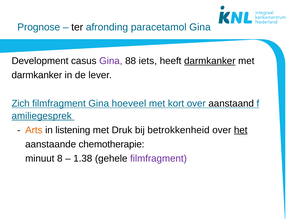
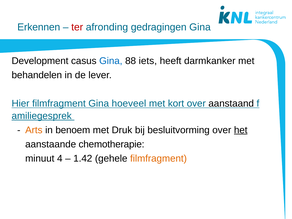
Prognose: Prognose -> Erkennen
ter colour: black -> red
paracetamol: paracetamol -> gedragingen
Gina at (111, 61) colour: purple -> blue
darmkanker at (210, 61) underline: present -> none
darmkanker at (37, 75): darmkanker -> behandelen
Zich: Zich -> Hier
listening: listening -> benoem
betrokkenheid: betrokkenheid -> besluitvorming
8: 8 -> 4
1.38: 1.38 -> 1.42
filmfragment at (158, 158) colour: purple -> orange
